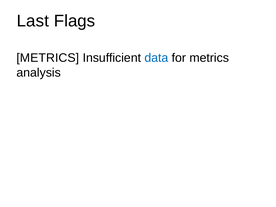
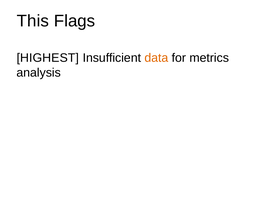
Last: Last -> This
METRICS at (48, 58): METRICS -> HIGHEST
data colour: blue -> orange
